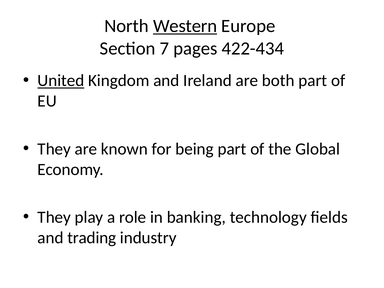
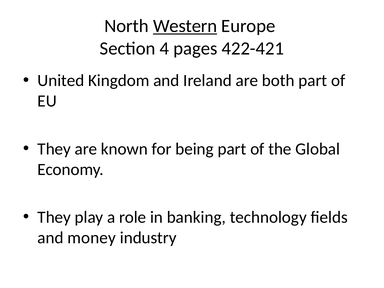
7: 7 -> 4
422-434: 422-434 -> 422-421
United underline: present -> none
trading: trading -> money
